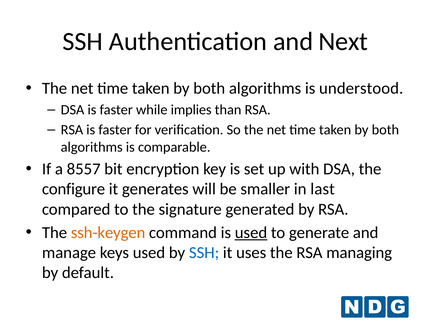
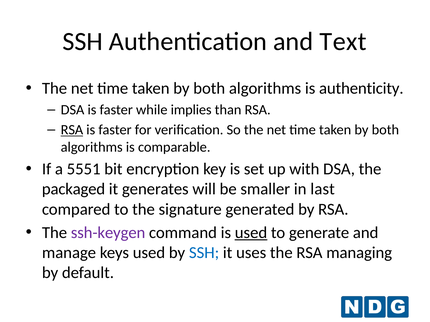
Next: Next -> Text
understood: understood -> authenticity
RSA at (72, 130) underline: none -> present
8557: 8557 -> 5551
configure: configure -> packaged
ssh-keygen colour: orange -> purple
